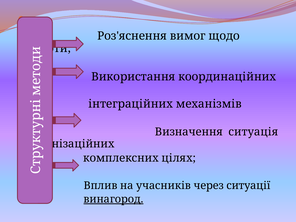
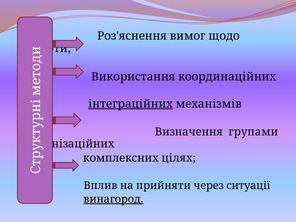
інтеграційних underline: none -> present
ситуація: ситуація -> групами
учасників: учасників -> прийняти
